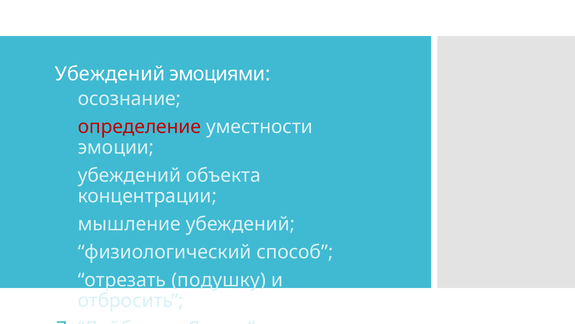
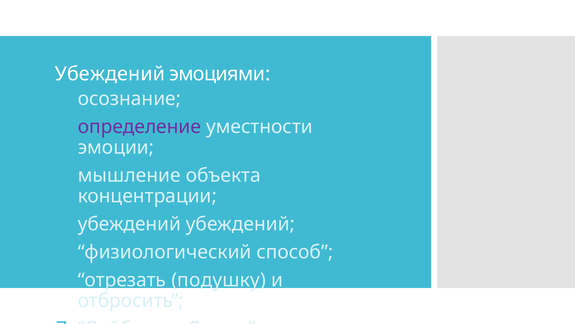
определение colour: red -> purple
убеждений at (129, 175): убеждений -> мышление
мышление at (129, 224): мышление -> убеждений
